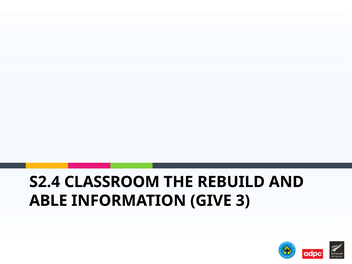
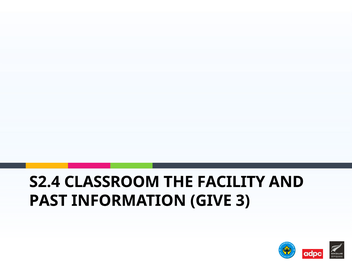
REBUILD: REBUILD -> FACILITY
ABLE: ABLE -> PAST
